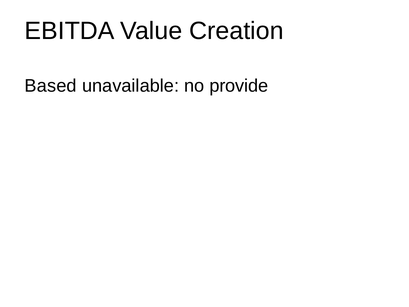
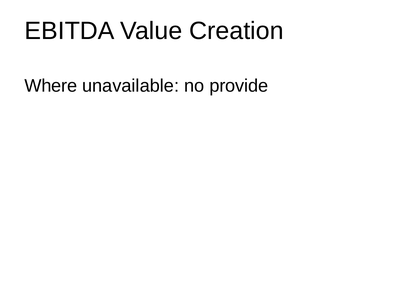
Based: Based -> Where
